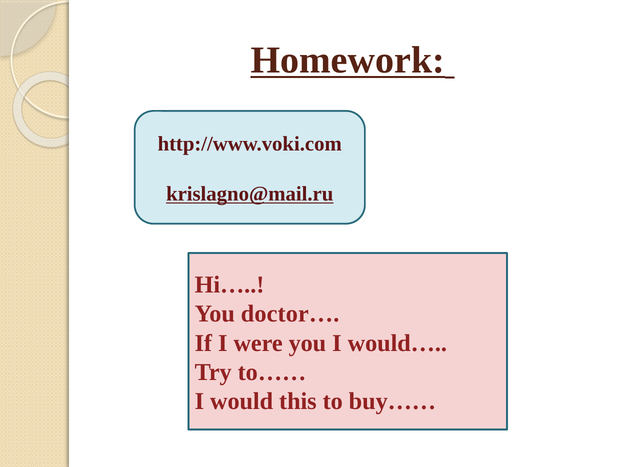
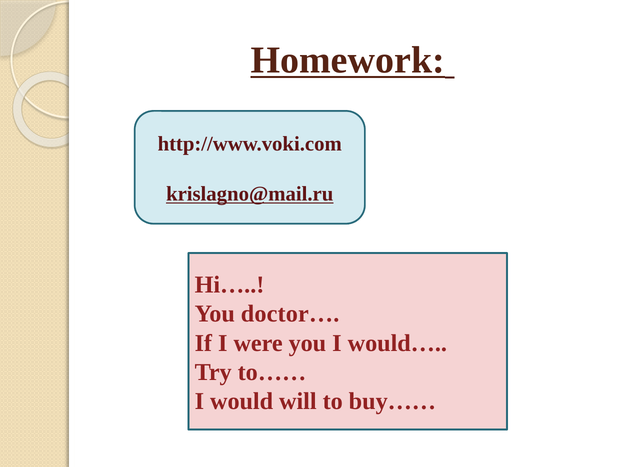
this: this -> will
